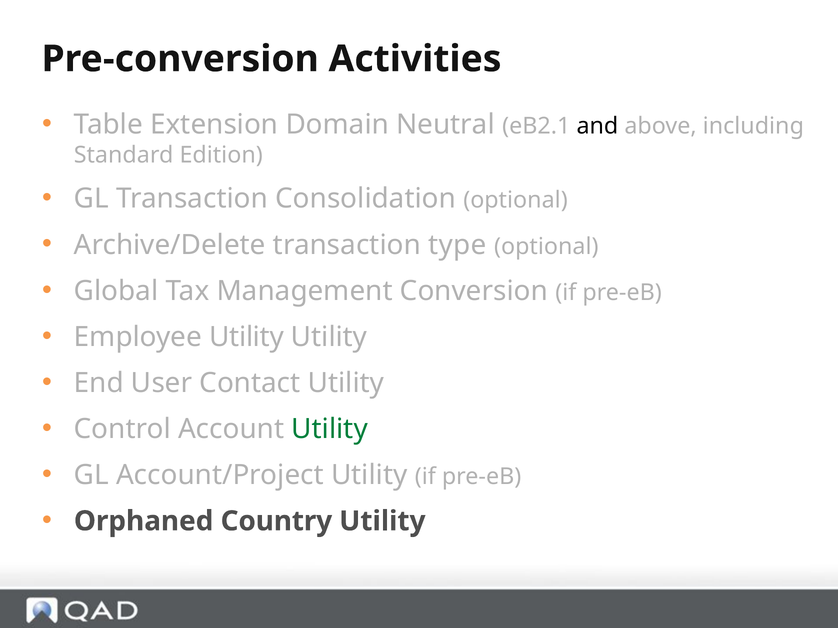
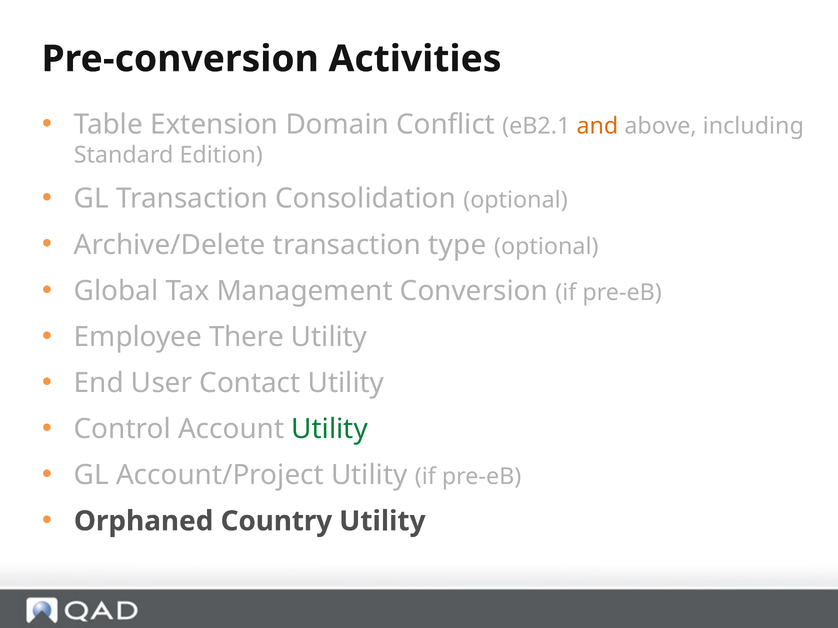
Neutral: Neutral -> Conflict
and colour: black -> orange
Employee Utility: Utility -> There
